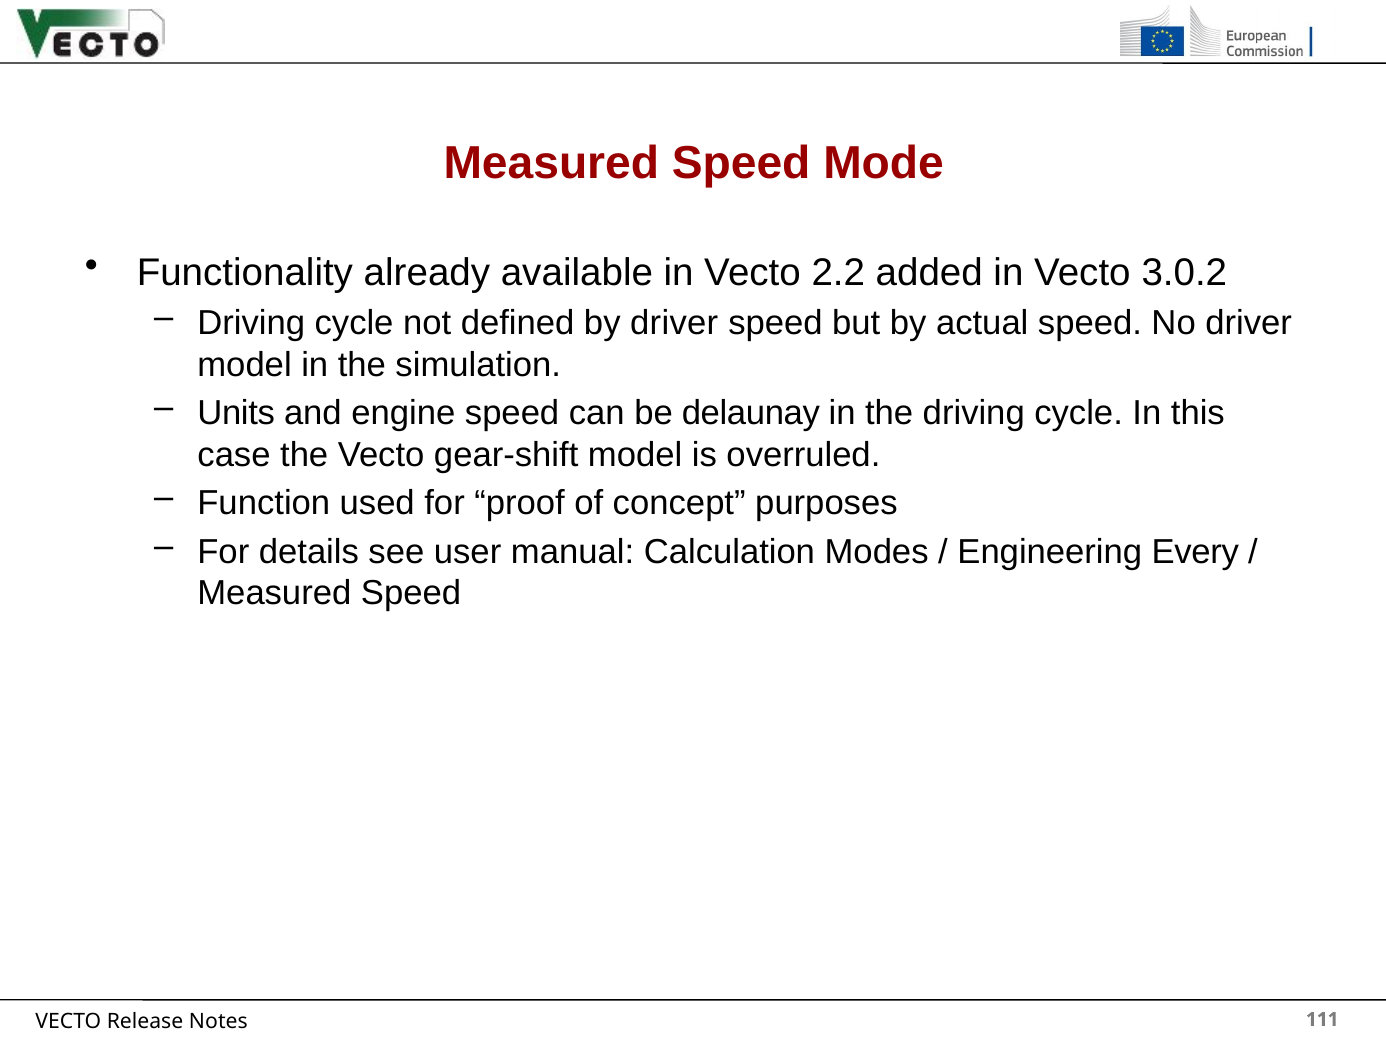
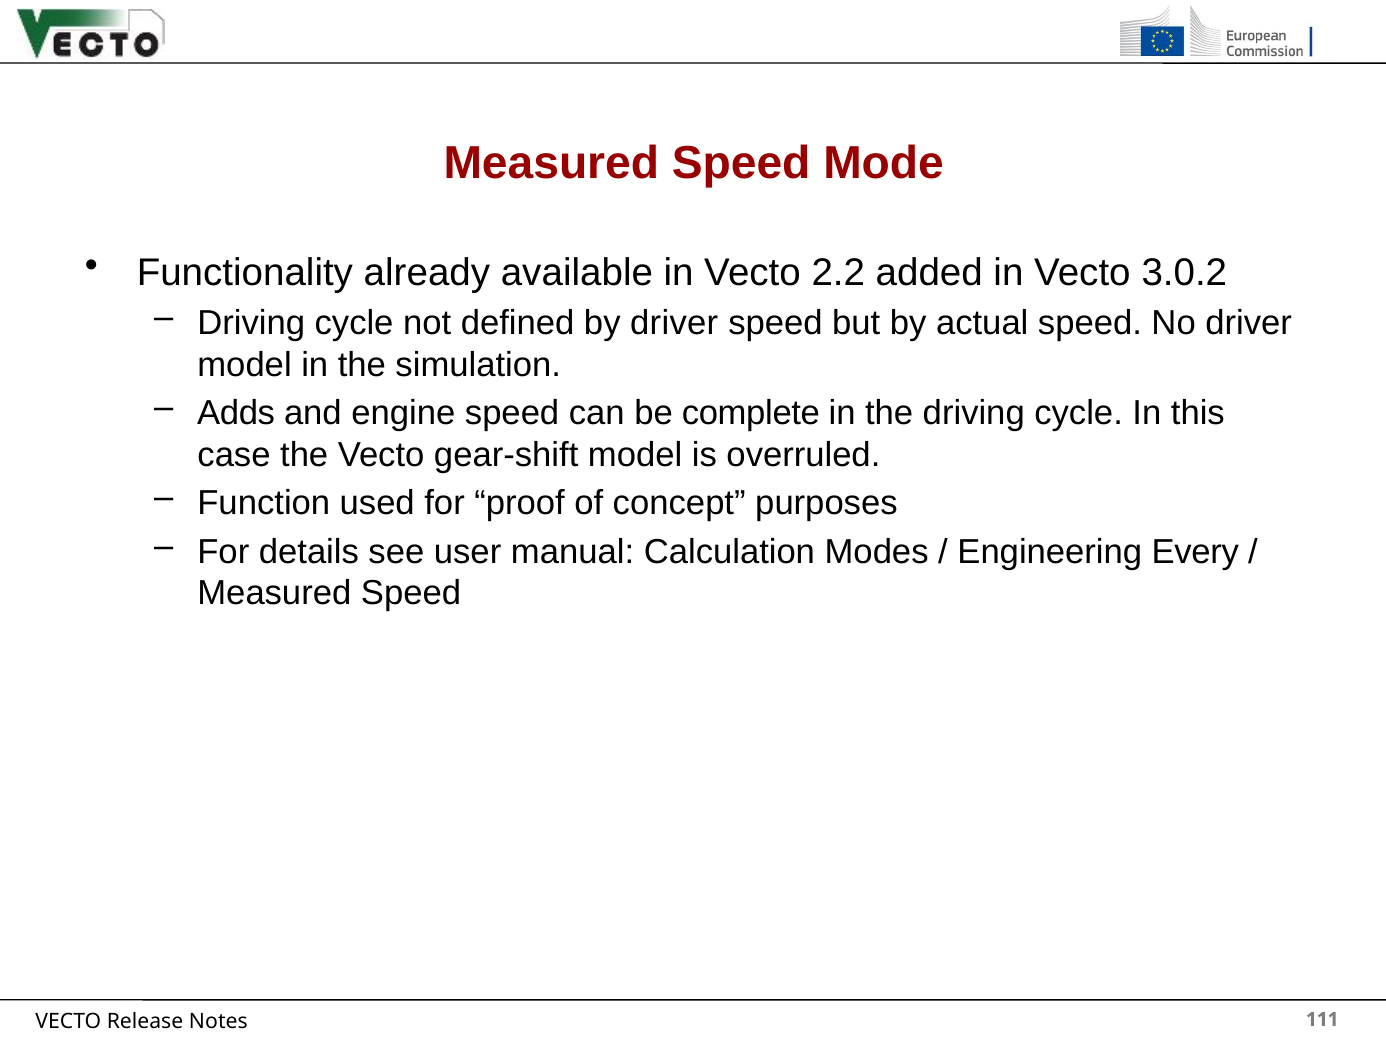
Units: Units -> Adds
delaunay: delaunay -> complete
